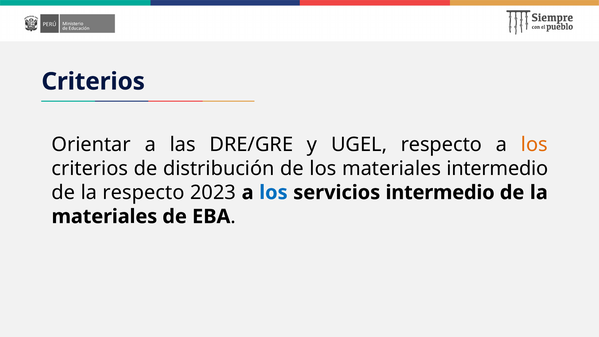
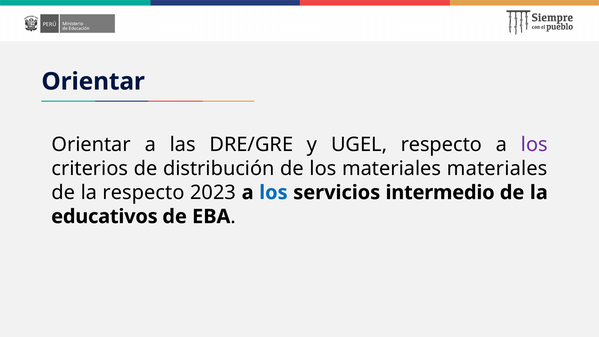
Criterios at (93, 81): Criterios -> Orientar
los at (534, 145) colour: orange -> purple
materiales intermedio: intermedio -> materiales
materiales at (104, 216): materiales -> educativos
